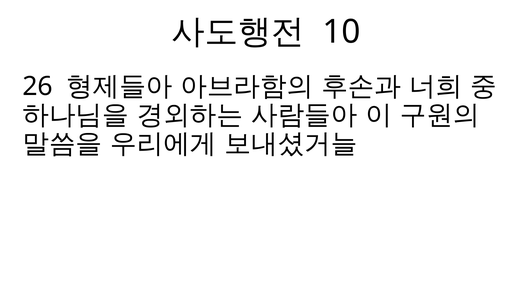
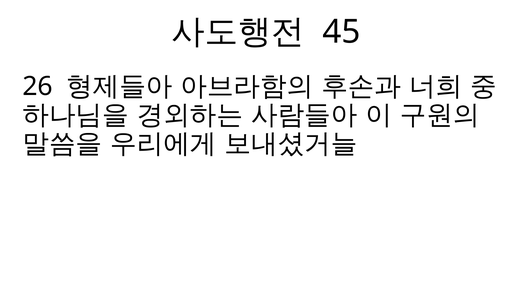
10: 10 -> 45
